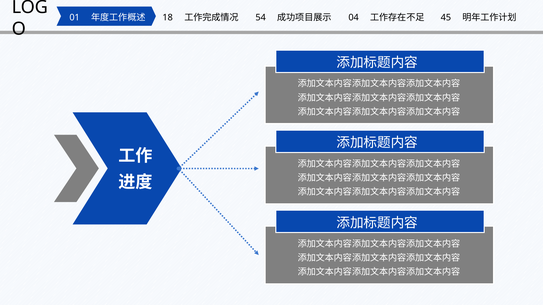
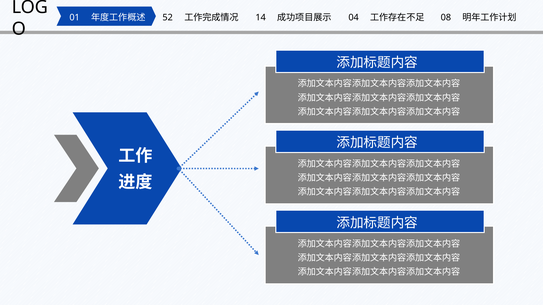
18: 18 -> 52
54: 54 -> 14
45: 45 -> 08
